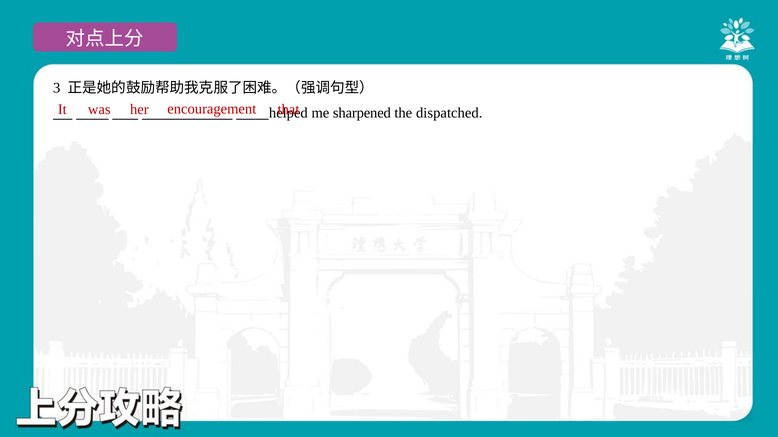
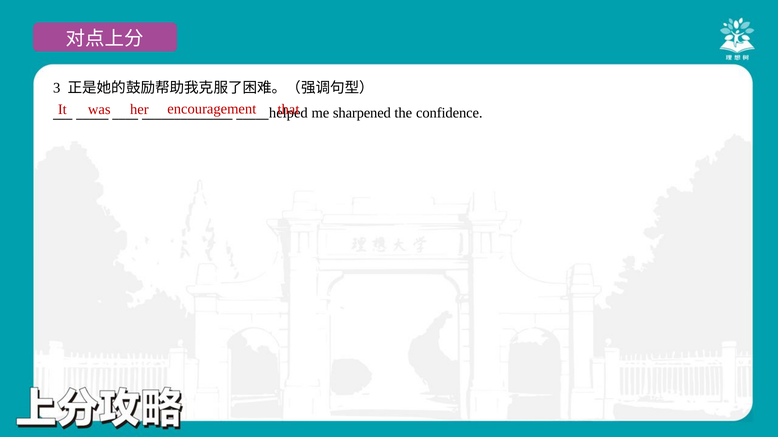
dispatched: dispatched -> confidence
